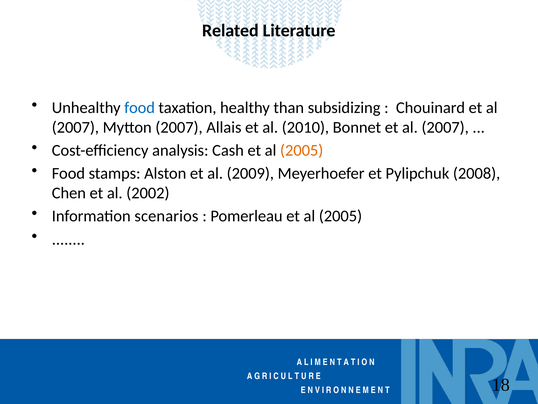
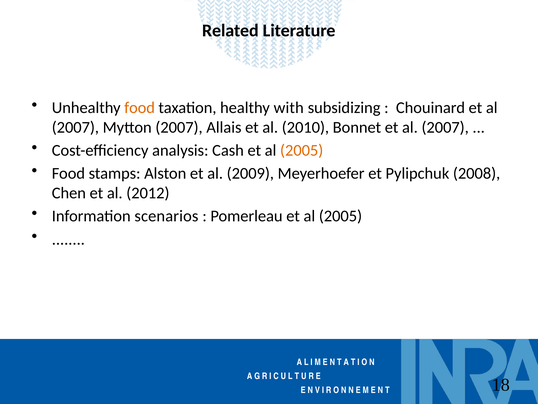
food at (140, 108) colour: blue -> orange
than: than -> with
2002: 2002 -> 2012
